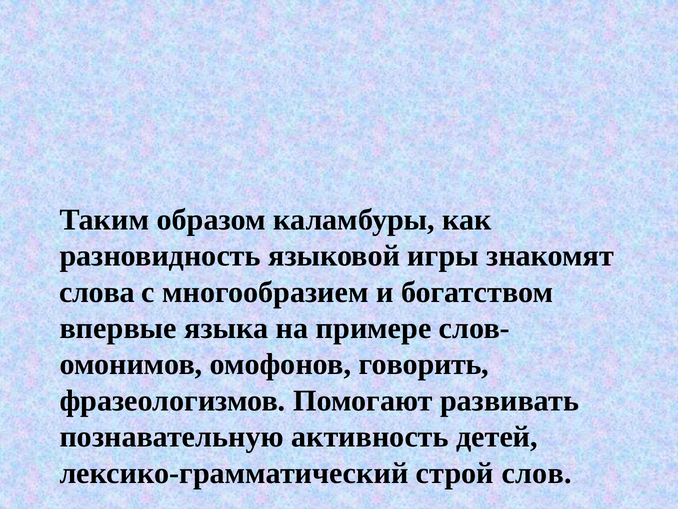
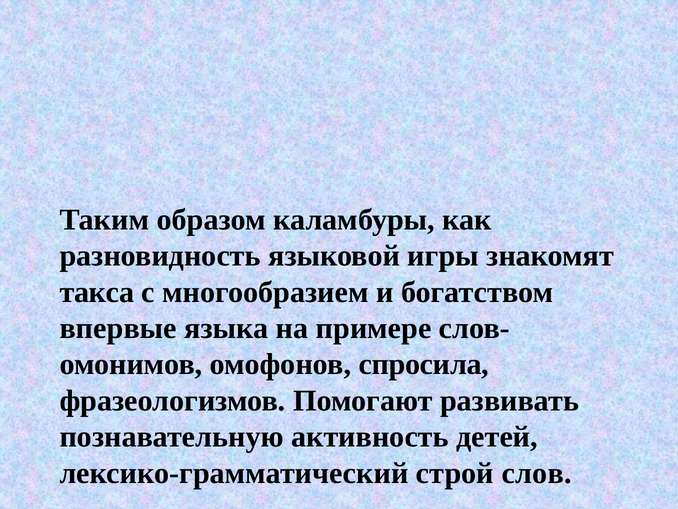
слова: слова -> такса
говорить: говорить -> спросила
